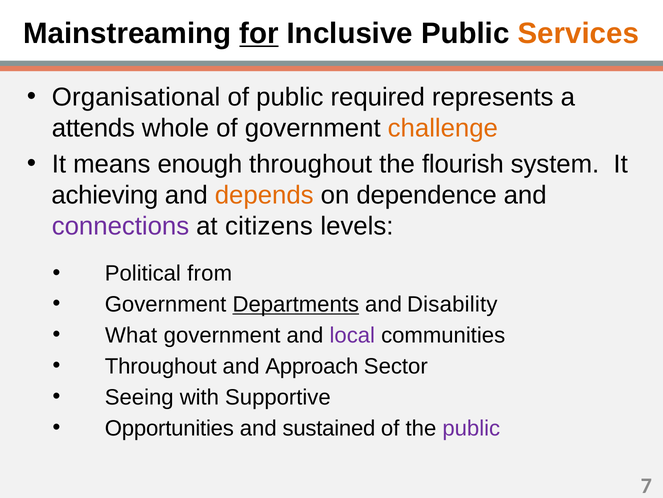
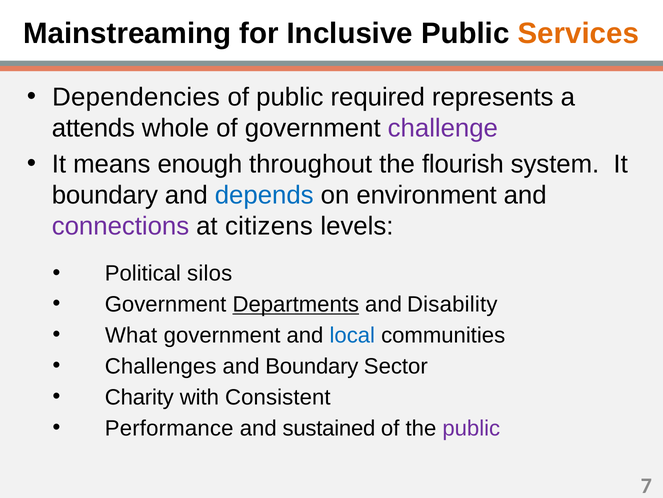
for underline: present -> none
Organisational: Organisational -> Dependencies
challenge colour: orange -> purple
achieving at (105, 195): achieving -> boundary
depends colour: orange -> blue
dependence: dependence -> environment
from: from -> silos
local colour: purple -> blue
Throughout at (161, 366): Throughout -> Challenges
and Approach: Approach -> Boundary
Seeing: Seeing -> Charity
Supportive: Supportive -> Consistent
Opportunities: Opportunities -> Performance
